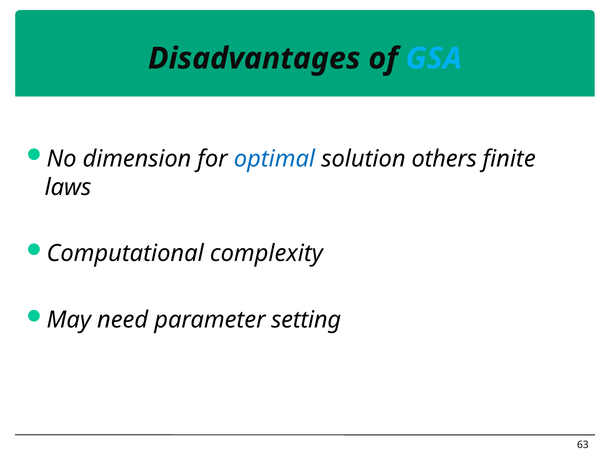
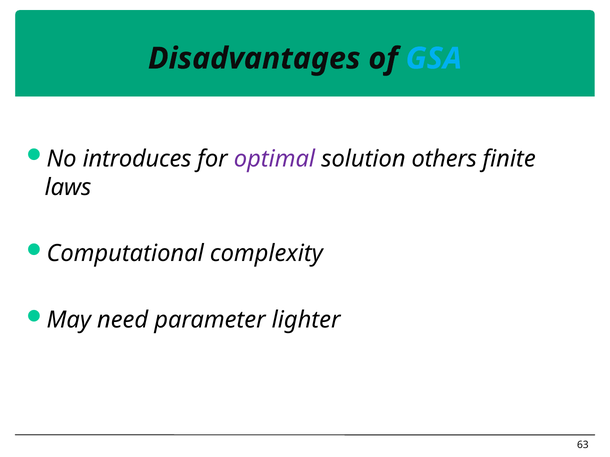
dimension: dimension -> introduces
optimal colour: blue -> purple
setting: setting -> lighter
